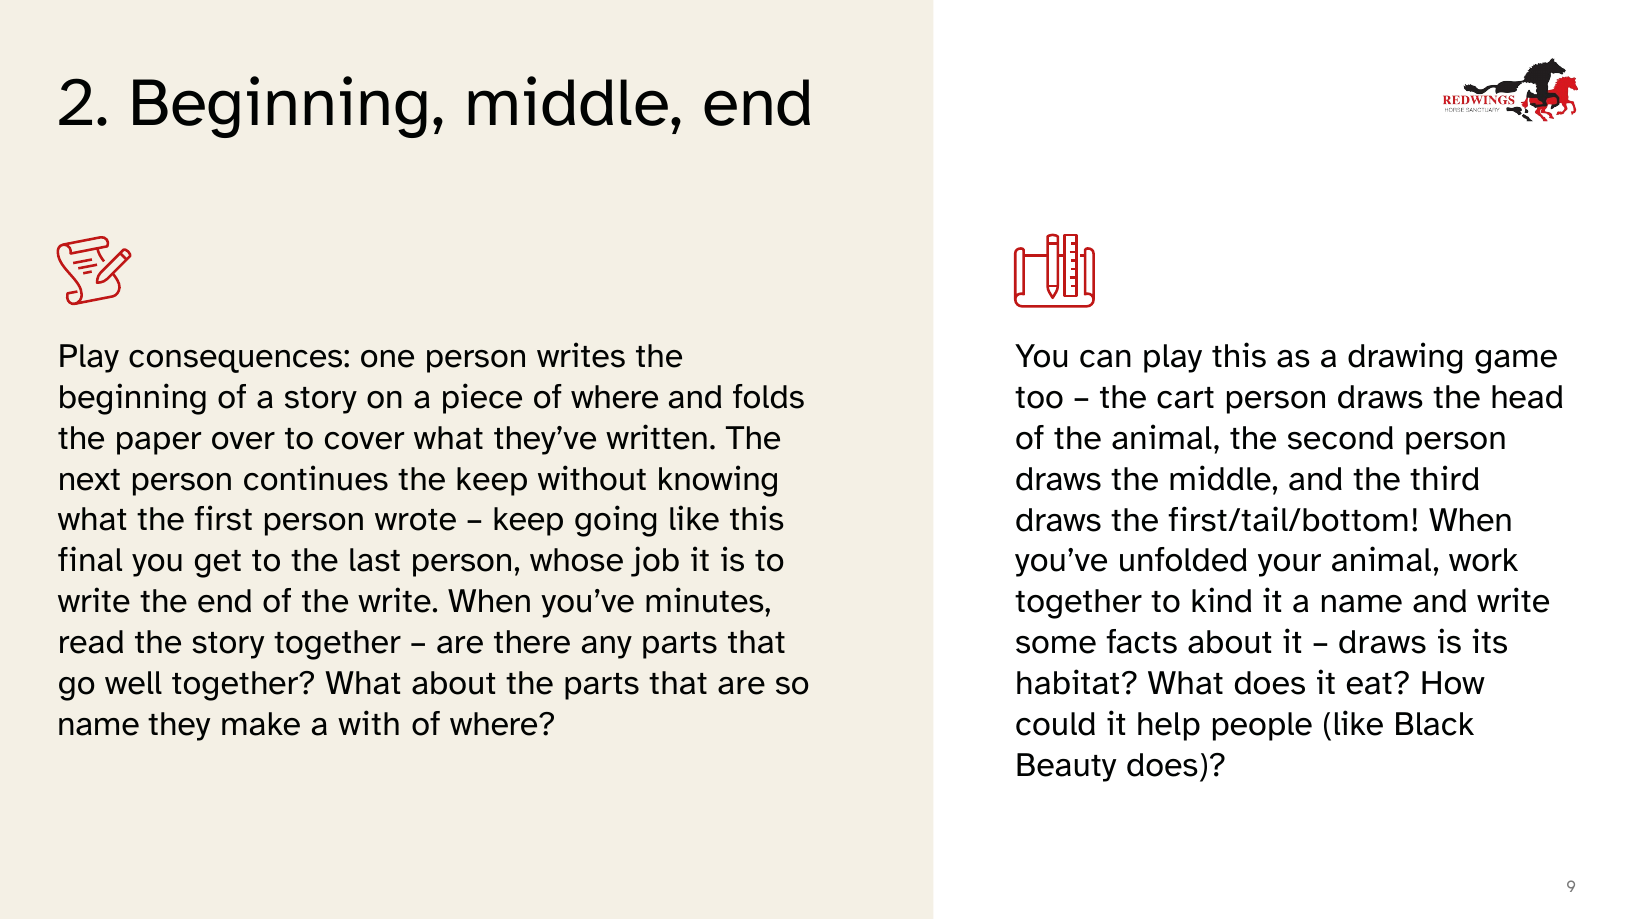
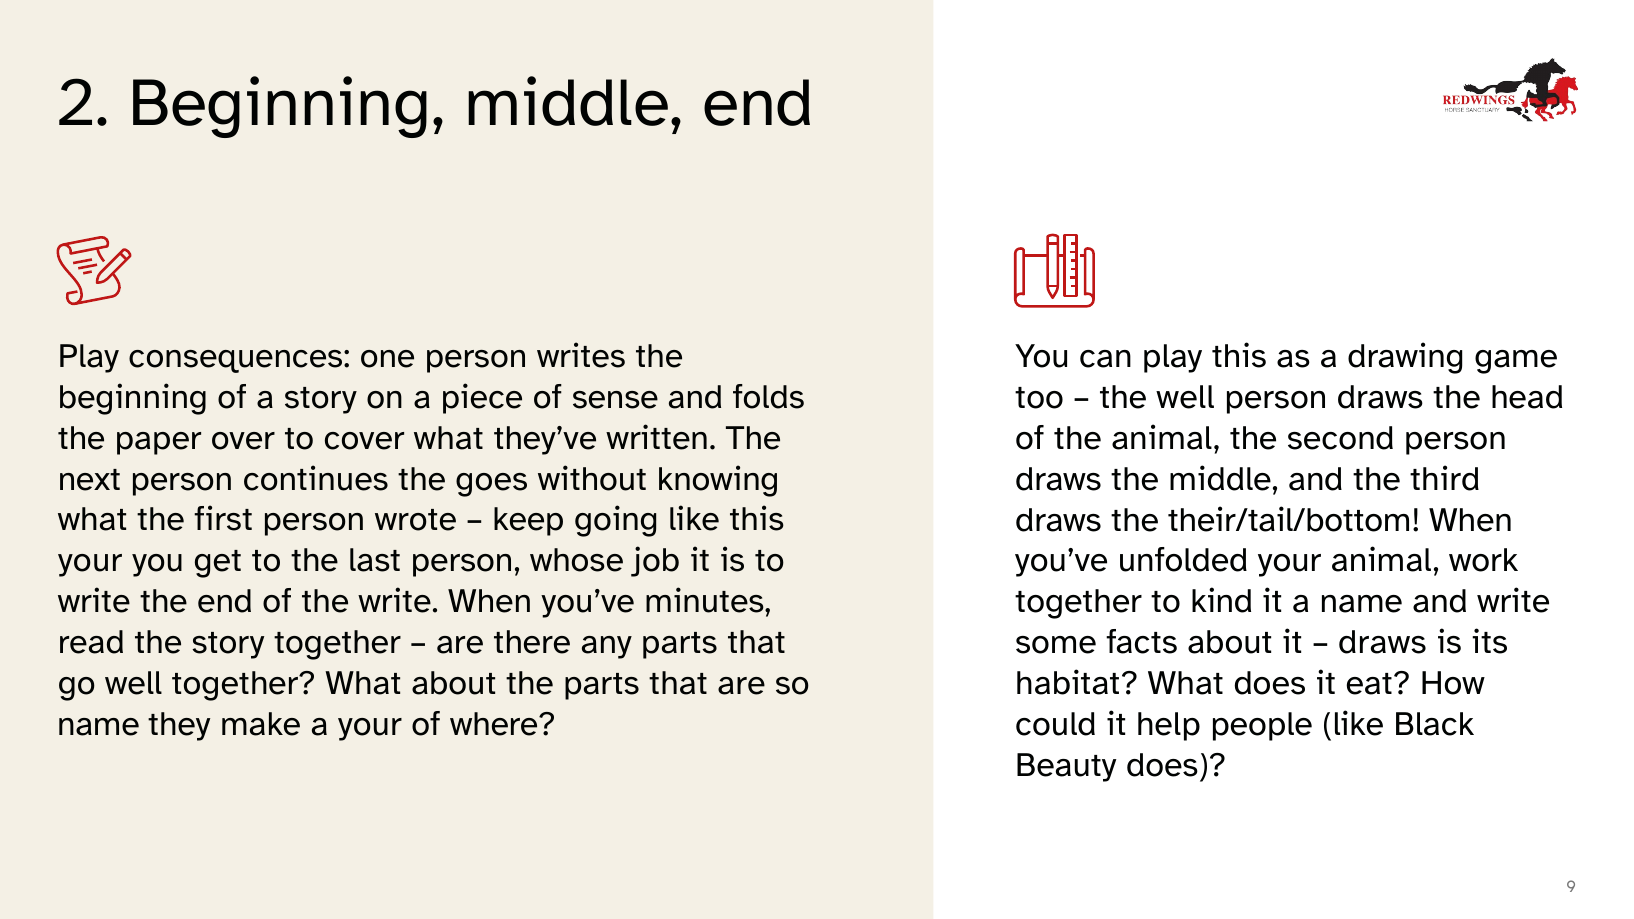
piece of where: where -> sense
the cart: cart -> well
the keep: keep -> goes
first/tail/bottom: first/tail/bottom -> their/tail/bottom
final at (90, 561): final -> your
a with: with -> your
